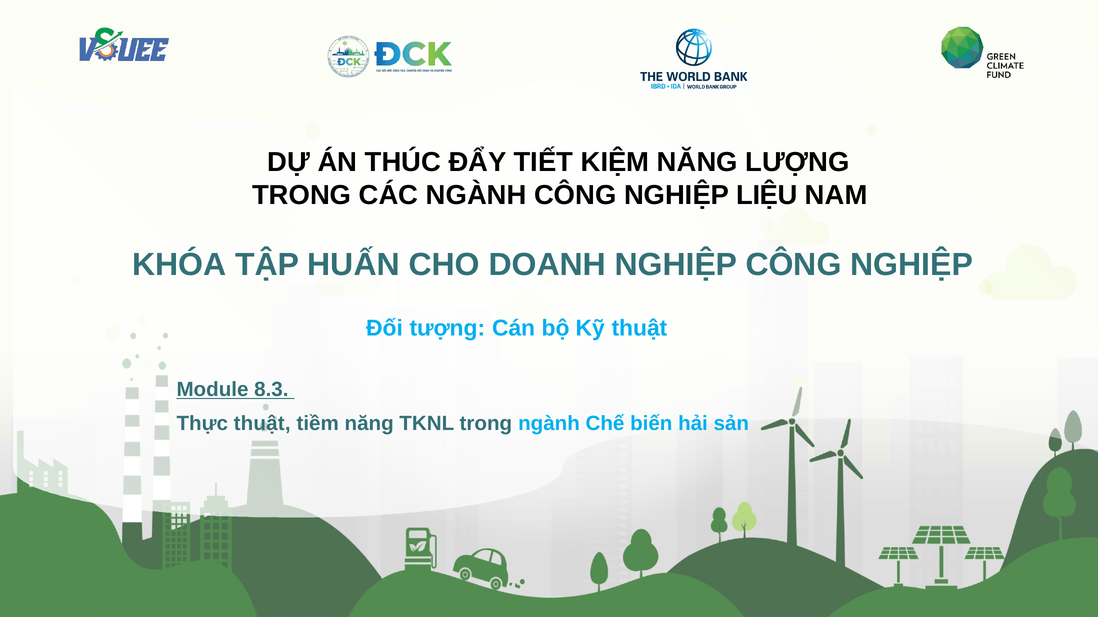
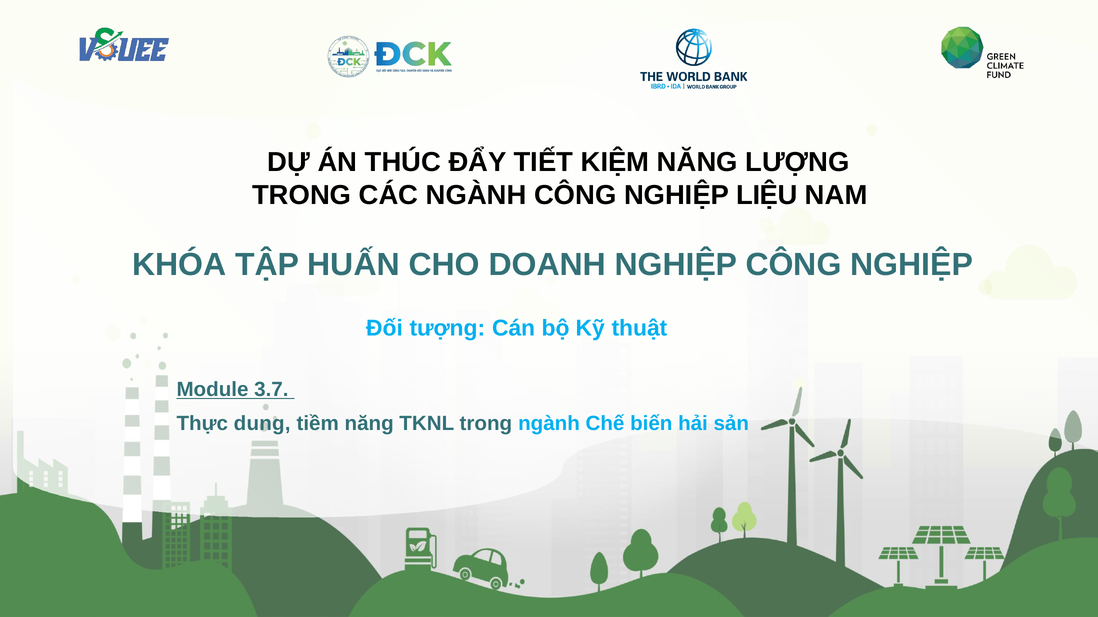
8.3: 8.3 -> 3.7
Thực thuật: thuật -> dung
